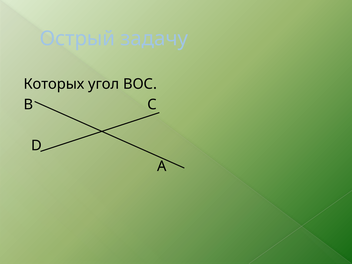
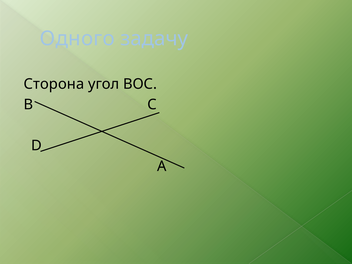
Острый: Острый -> Одного
Которых: Которых -> Сторона
